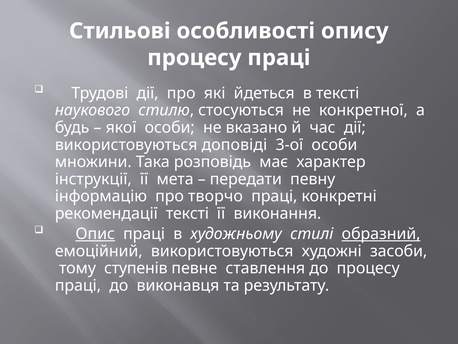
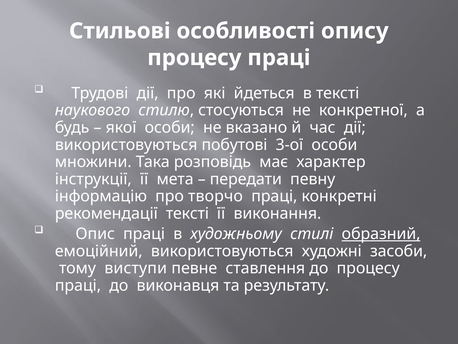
доповіді: доповіді -> побутові
Опис underline: present -> none
ступенів: ступенів -> виступи
